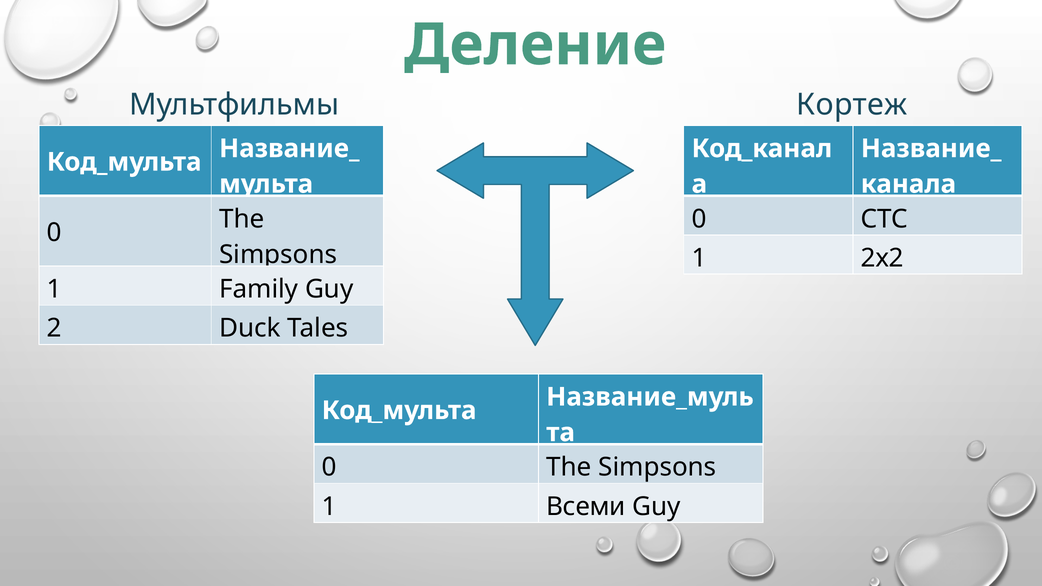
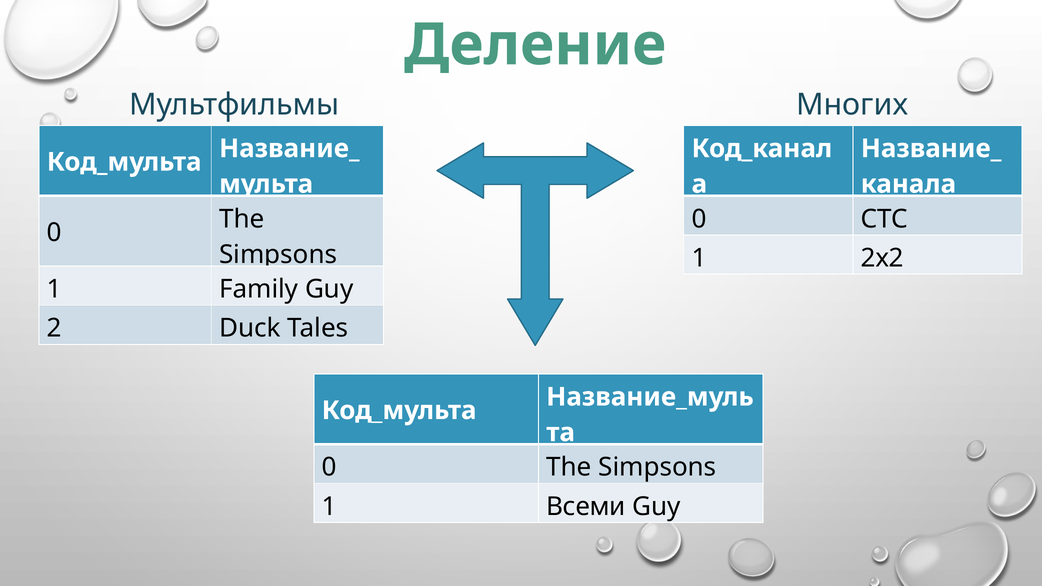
Кортеж: Кортеж -> Многих
